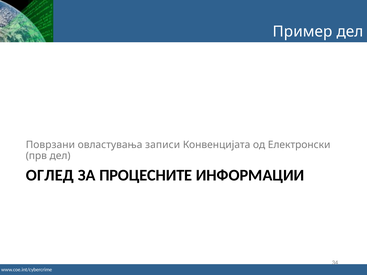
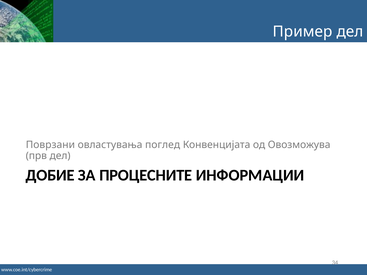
записи: записи -> поглед
Електронски: Електронски -> Овозможува
ОГЛЕД: ОГЛЕД -> ДОБИЕ
